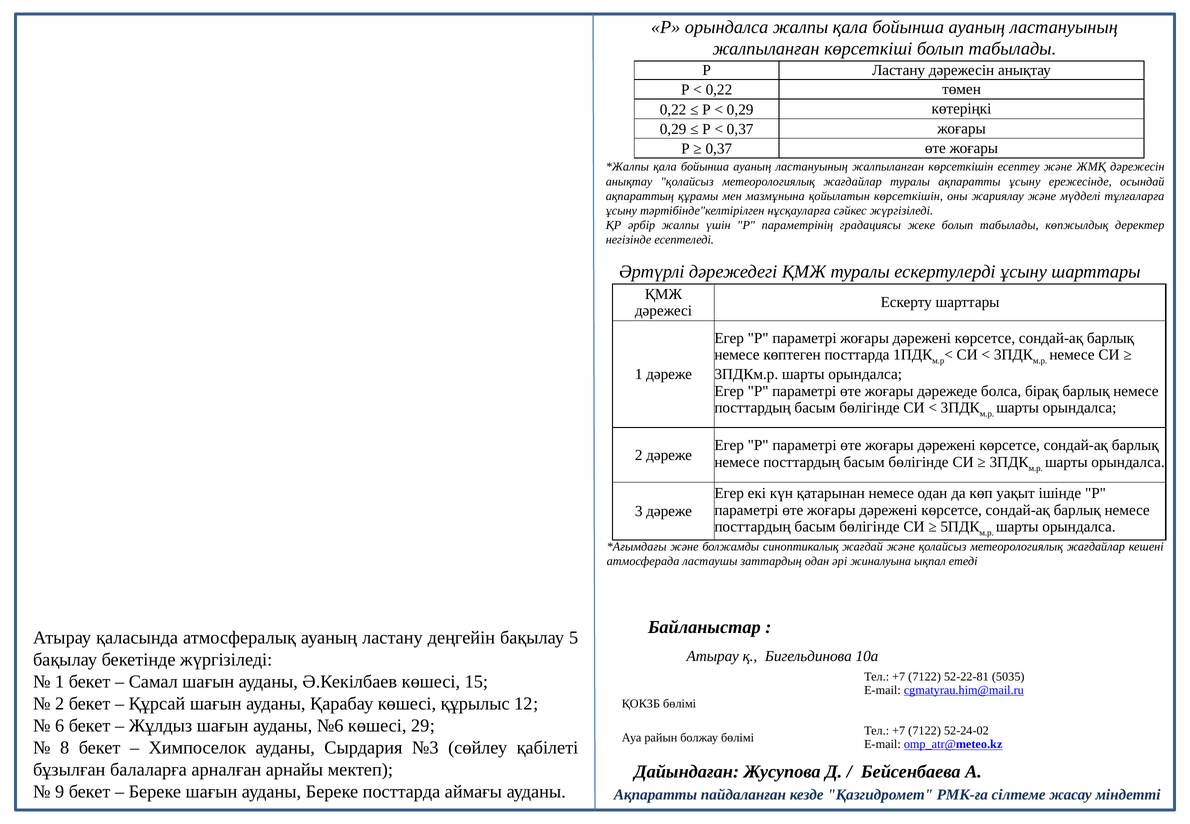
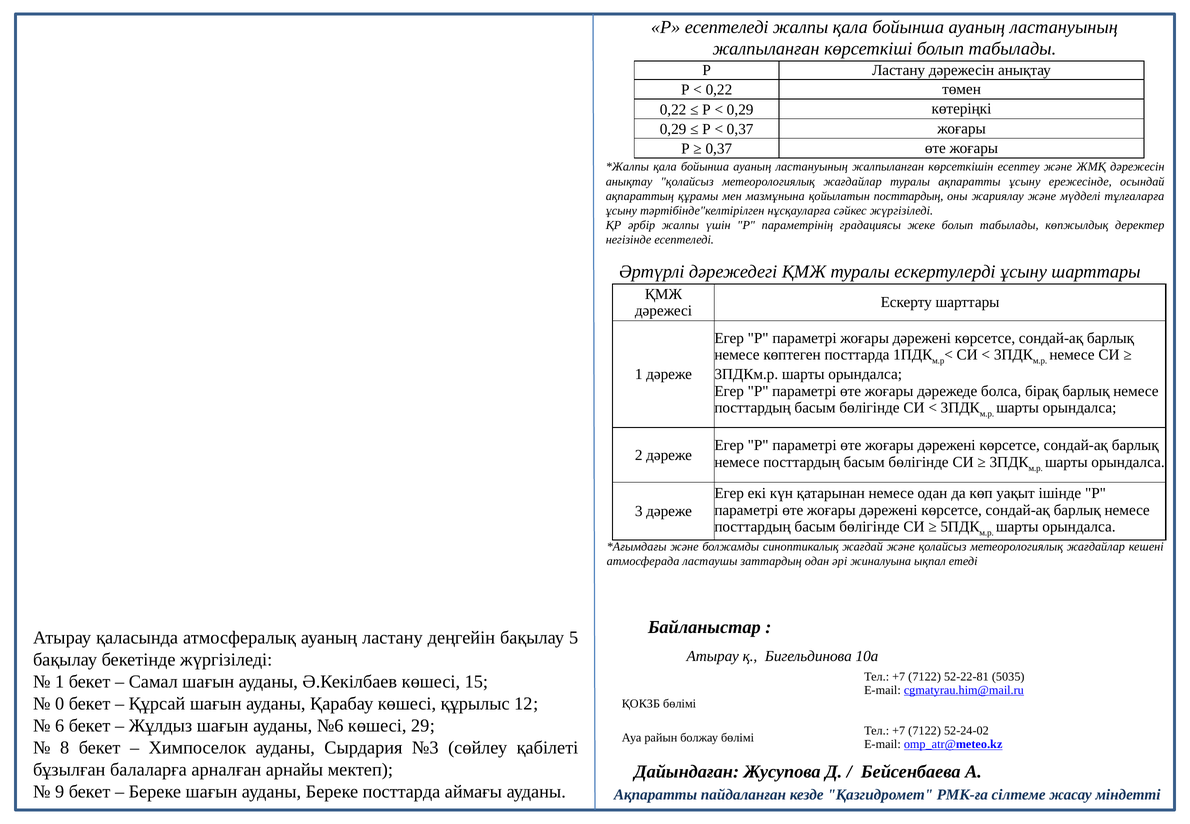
Р орындалса: орындалса -> есептеледі
қойылатын көрсеткішін: көрсеткішін -> посттардың
2 at (60, 704): 2 -> 0
